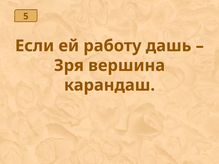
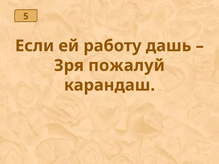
вершина: вершина -> пожалуй
